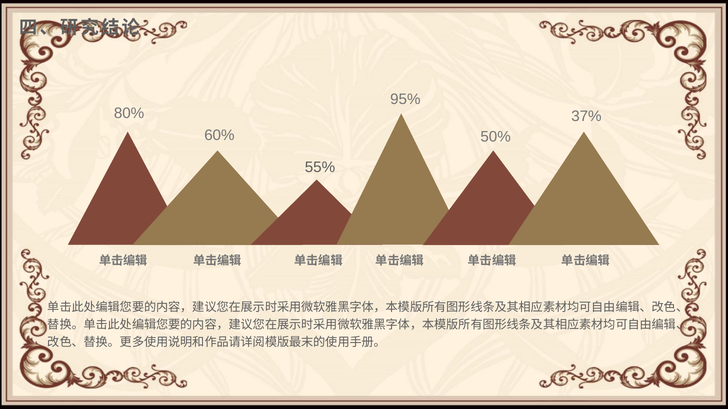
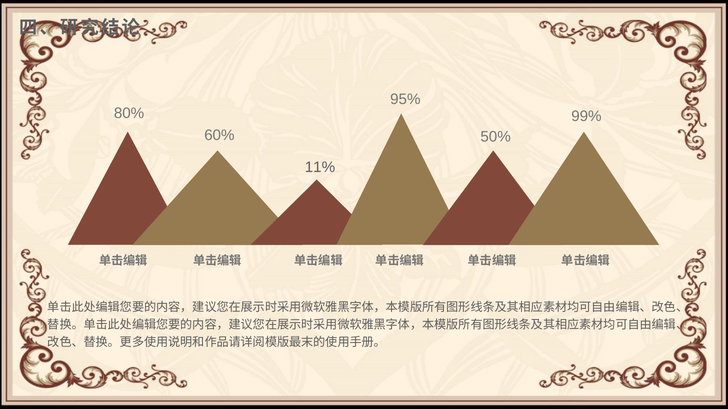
37%: 37% -> 99%
55%: 55% -> 11%
